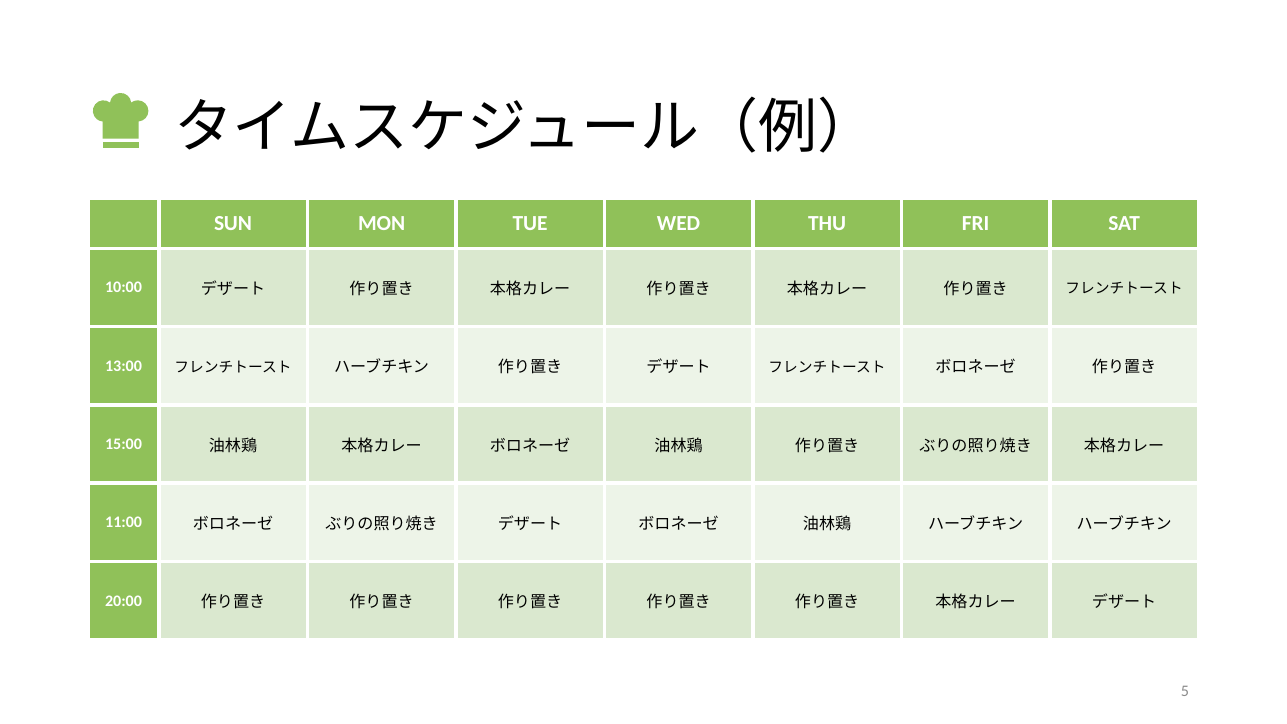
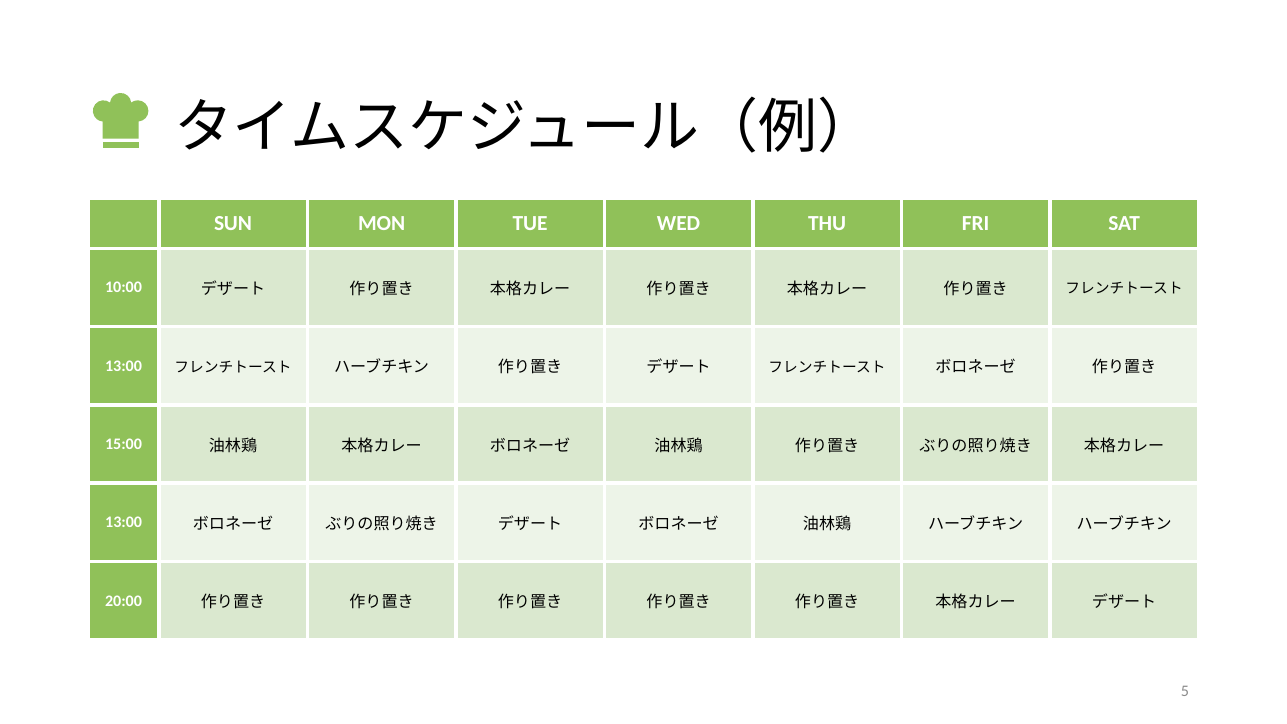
11:00 at (124, 522): 11:00 -> 13:00
